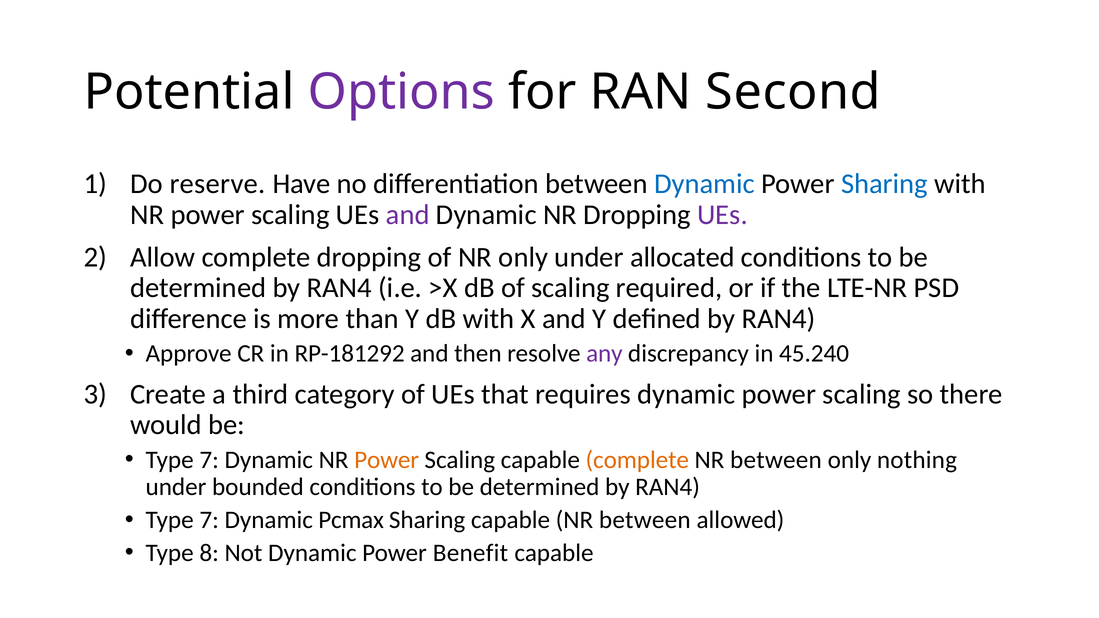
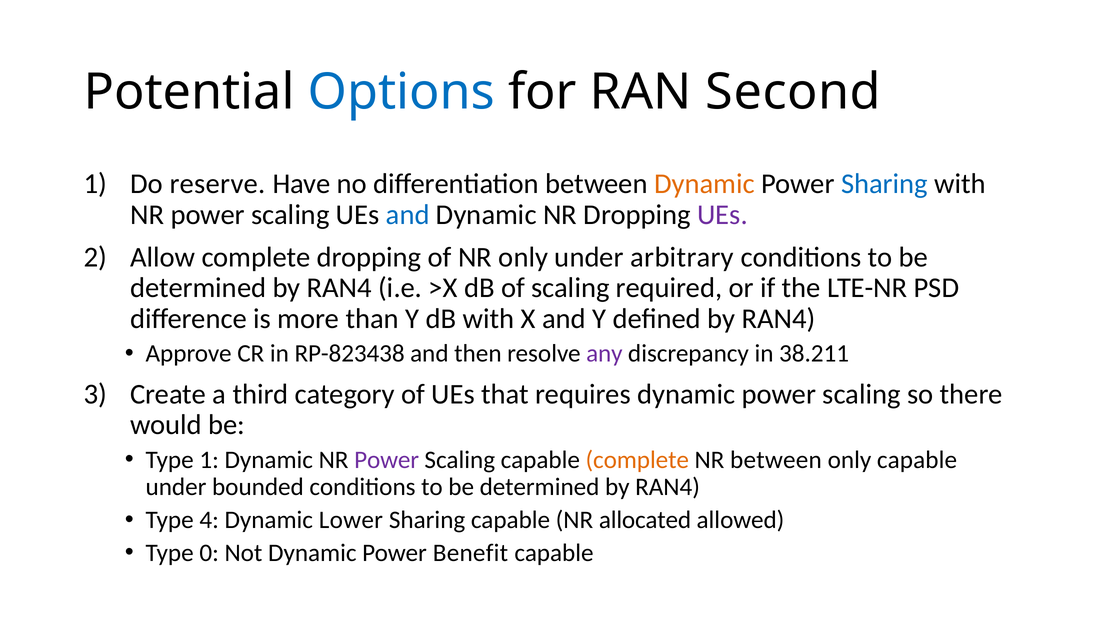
Options colour: purple -> blue
Dynamic at (704, 184) colour: blue -> orange
and at (408, 215) colour: purple -> blue
allocated: allocated -> arbitrary
RP-181292: RP-181292 -> RP-823438
45.240: 45.240 -> 38.211
7 at (209, 460): 7 -> 1
Power at (387, 460) colour: orange -> purple
only nothing: nothing -> capable
7 at (209, 520): 7 -> 4
Pcmax: Pcmax -> Lower
capable NR between: between -> allocated
8: 8 -> 0
